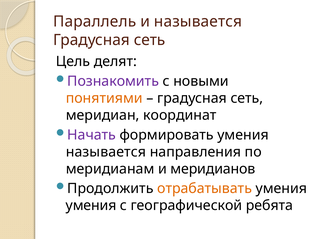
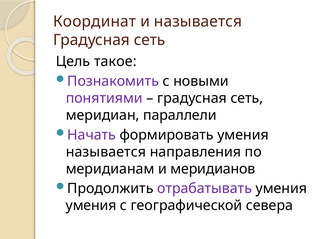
Параллель: Параллель -> Координат
делят: делят -> такое
понятиями colour: orange -> purple
координат: координат -> параллели
отрабатывать colour: orange -> purple
ребята: ребята -> севера
